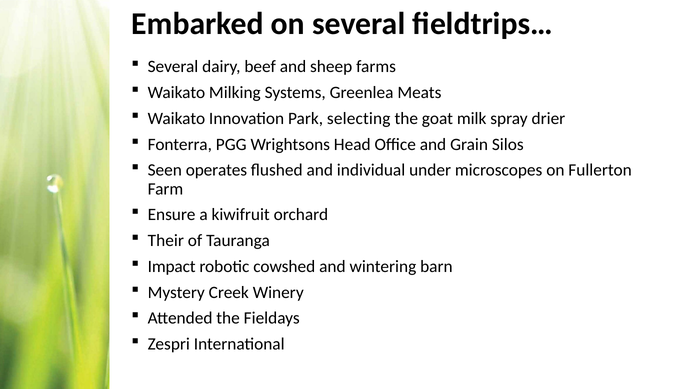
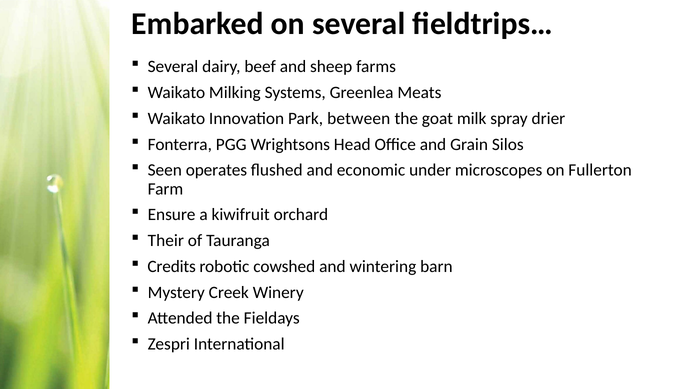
selecting: selecting -> between
individual: individual -> economic
Impact: Impact -> Credits
